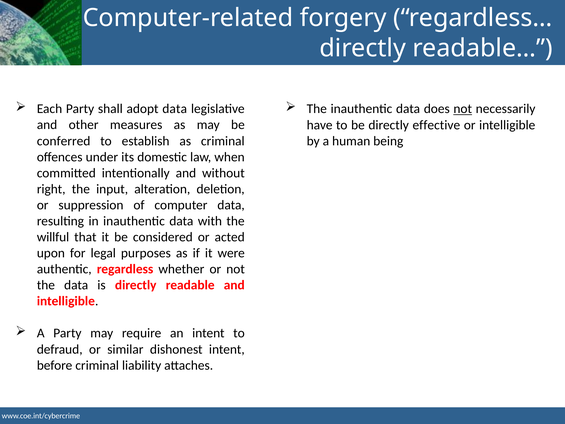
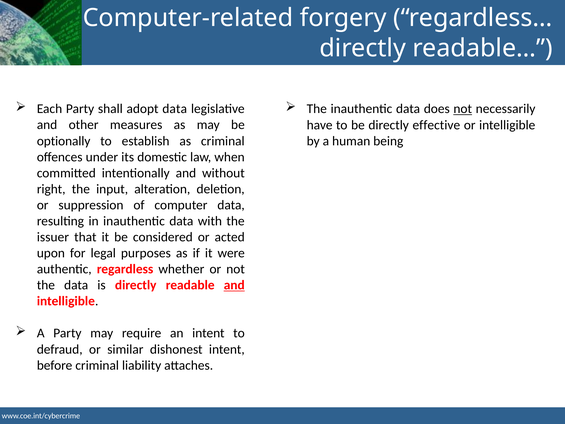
conferred: conferred -> optionally
willful: willful -> issuer
and at (234, 285) underline: none -> present
